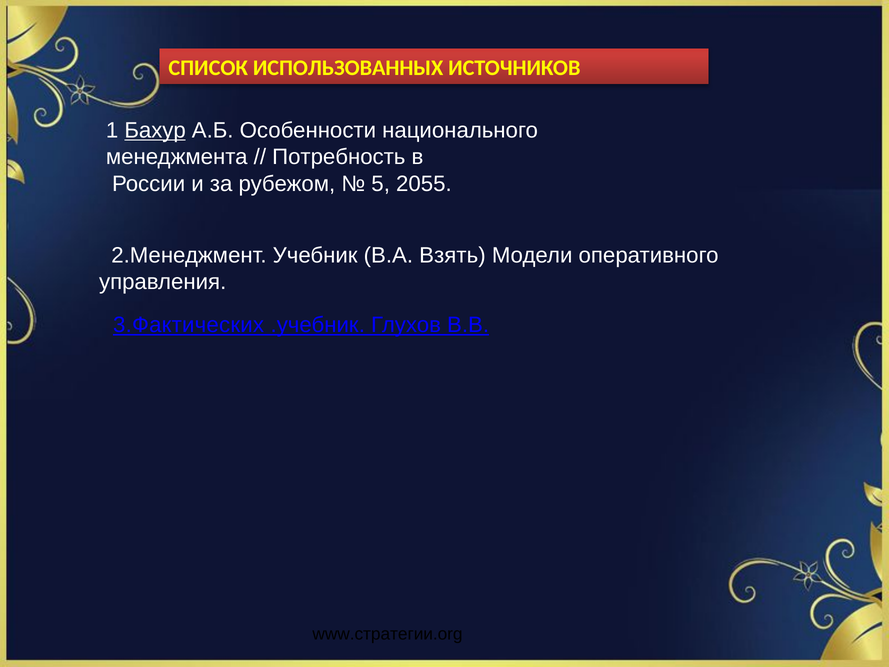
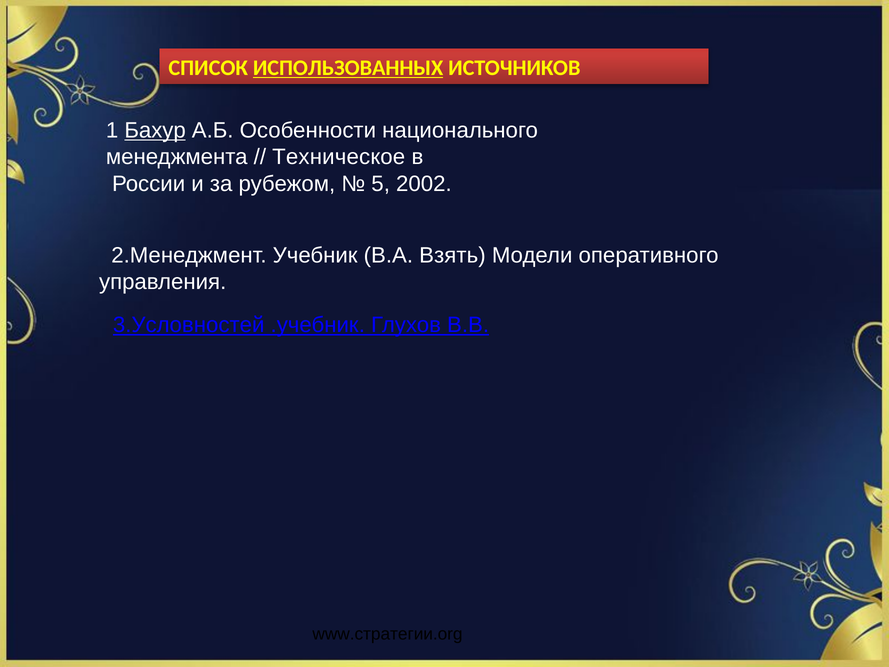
ИСПОЛЬЗОВАННЫХ underline: none -> present
Потребность: Потребность -> Техническое
2055: 2055 -> 2002
3.Фактических: 3.Фактических -> 3.Условностей
